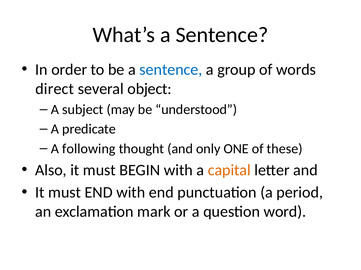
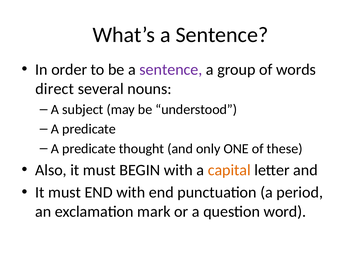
sentence at (171, 70) colour: blue -> purple
object: object -> nouns
following at (89, 149): following -> predicate
